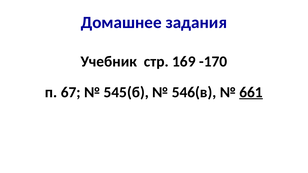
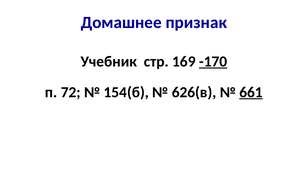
задания: задания -> признак
-170 underline: none -> present
67: 67 -> 72
545(б: 545(б -> 154(б
546(в: 546(в -> 626(в
